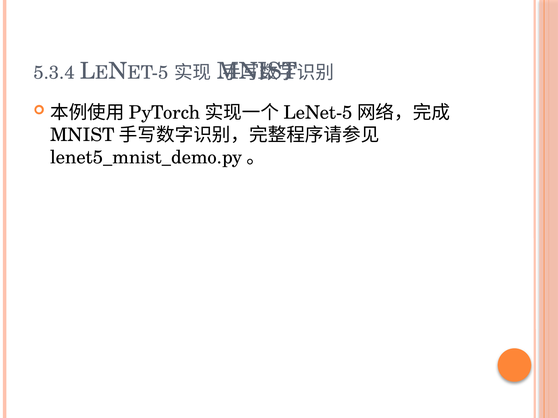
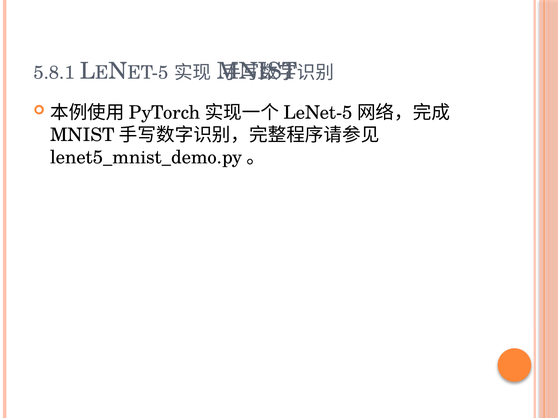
5.3.4: 5.3.4 -> 5.8.1
